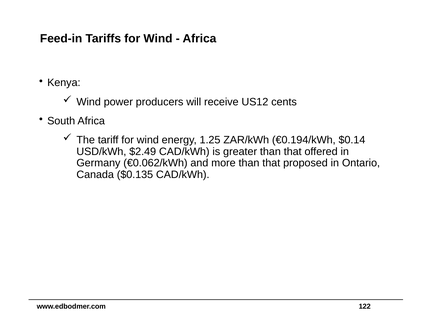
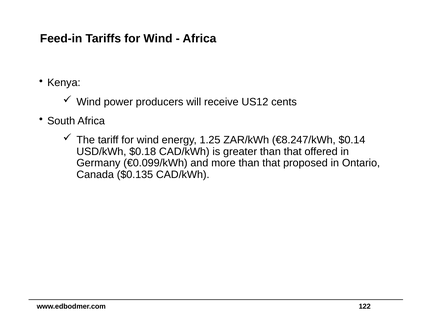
€0.194/kWh: €0.194/kWh -> €8.247/kWh
$2.49: $2.49 -> $0.18
€0.062/kWh: €0.062/kWh -> €0.099/kWh
